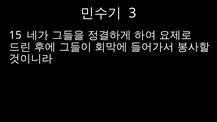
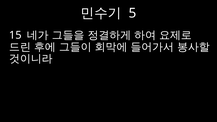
3: 3 -> 5
